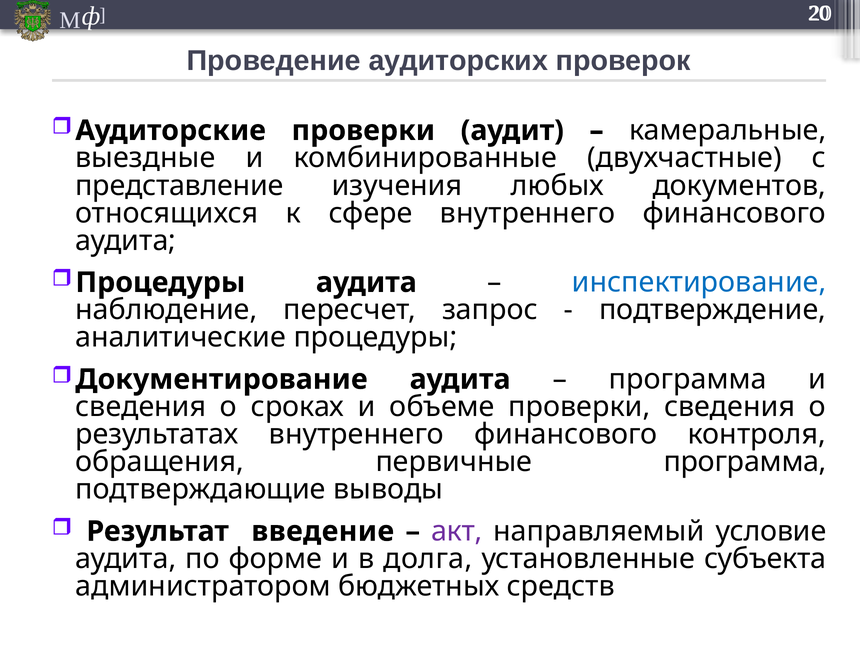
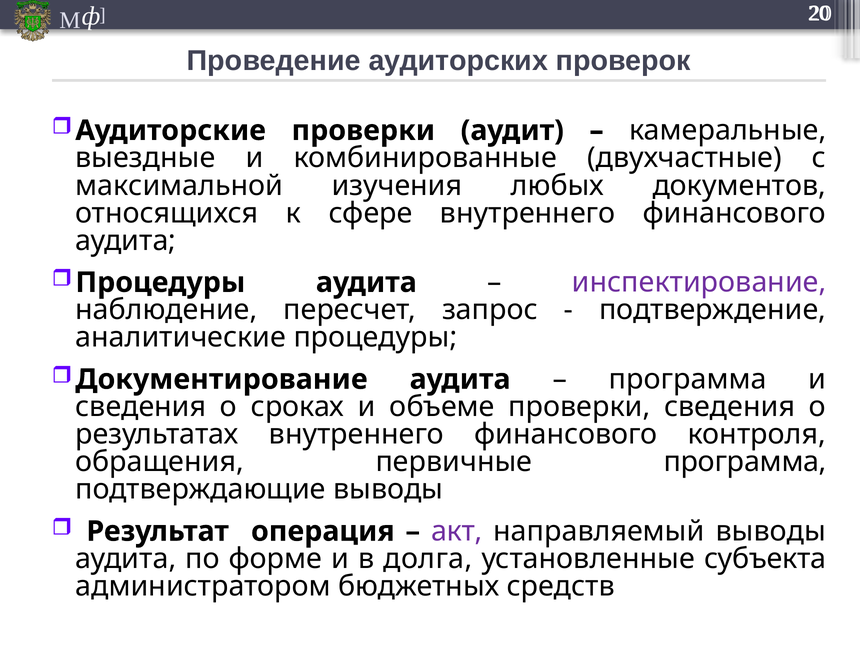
представление: представление -> максимальной
инспектирование colour: blue -> purple
введение: введение -> операция
направляемый условие: условие -> выводы
